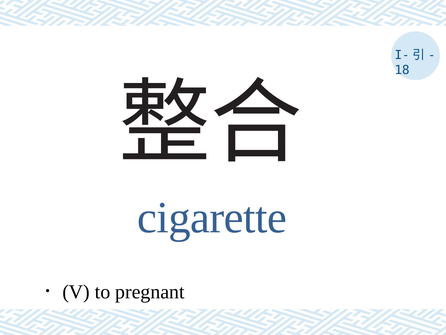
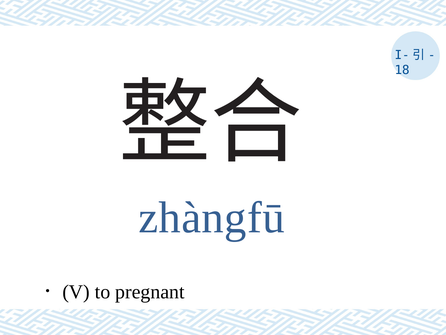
cigarette: cigarette -> zhàngfū
